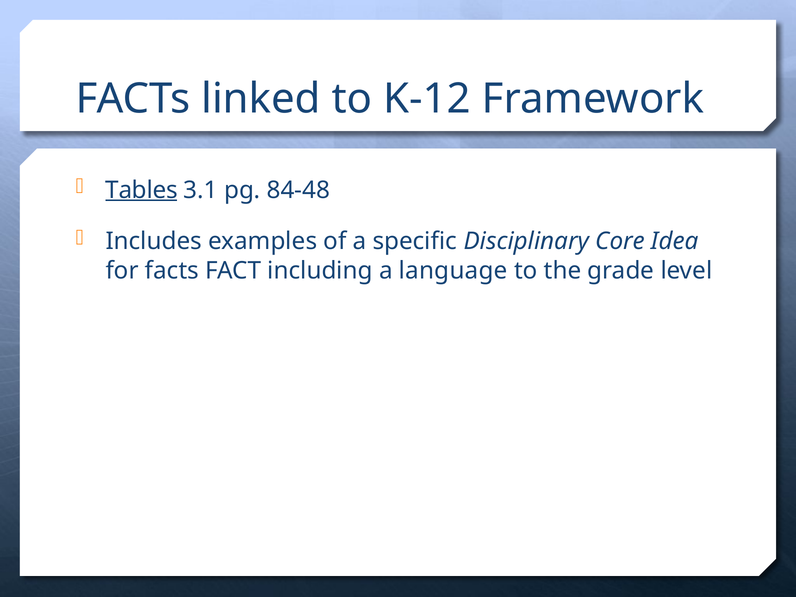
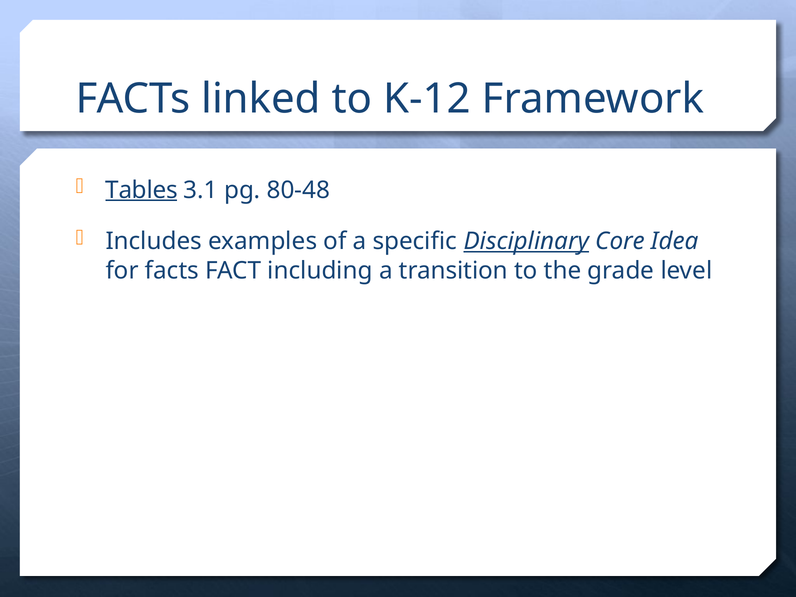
84-48: 84-48 -> 80-48
Disciplinary underline: none -> present
language: language -> transition
